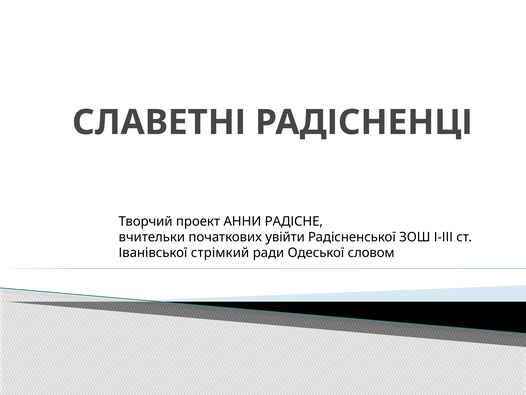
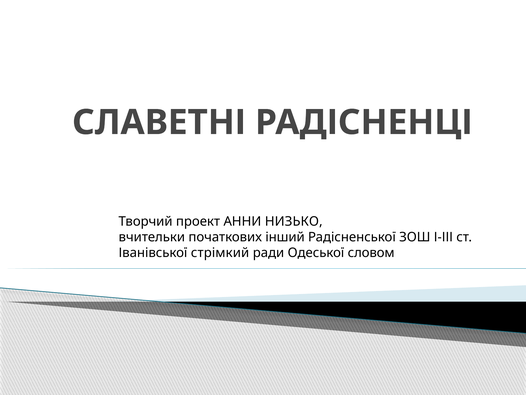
РАДІСНЕ: РАДІСНЕ -> НИЗЬКО
увійти: увійти -> інший
